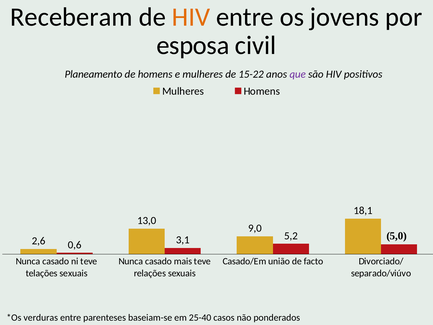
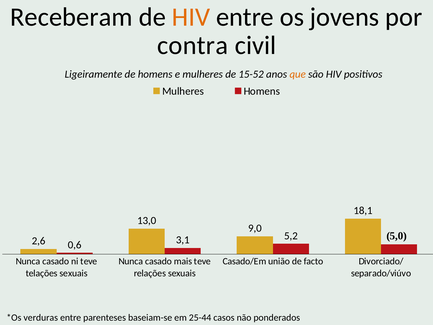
esposa: esposa -> contra
Planeamento: Planeamento -> Ligeiramente
15-22: 15-22 -> 15-52
que colour: purple -> orange
25-40: 25-40 -> 25-44
